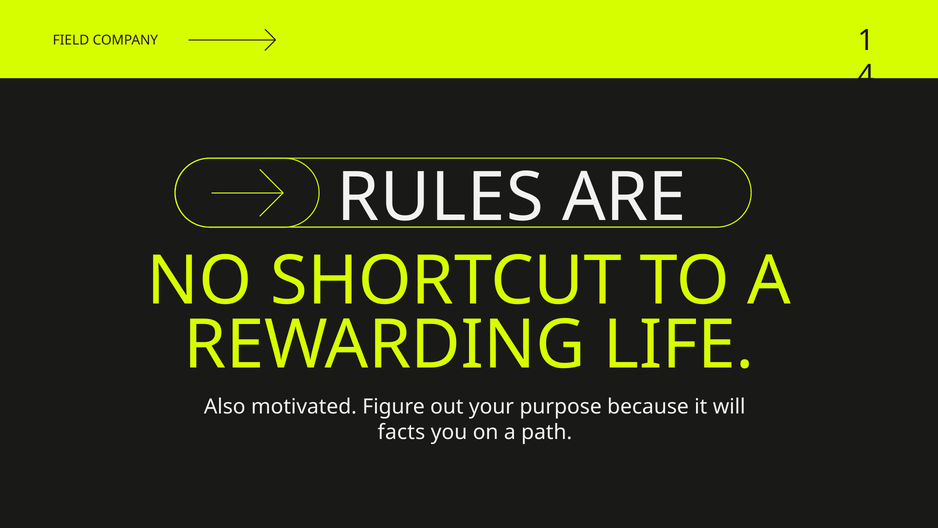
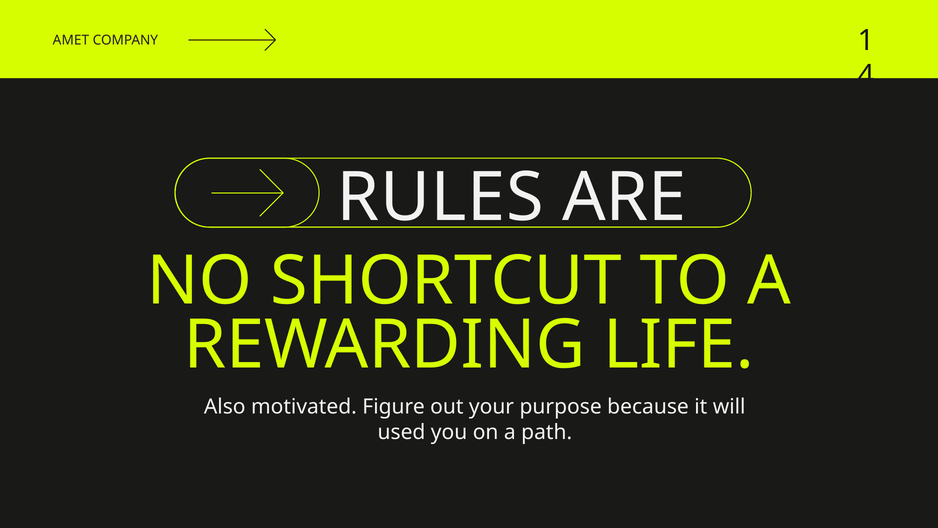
FIELD: FIELD -> AMET
facts: facts -> used
